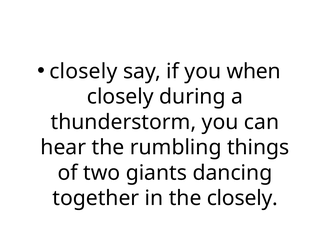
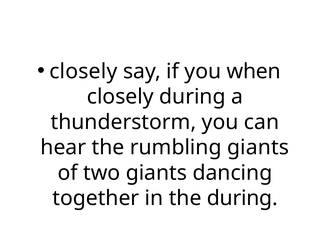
rumbling things: things -> giants
the closely: closely -> during
